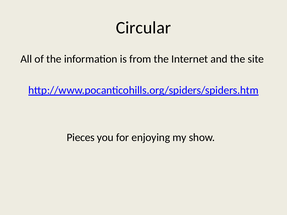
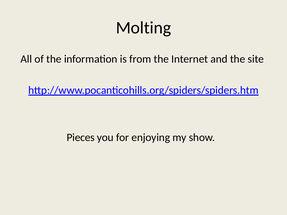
Circular: Circular -> Molting
